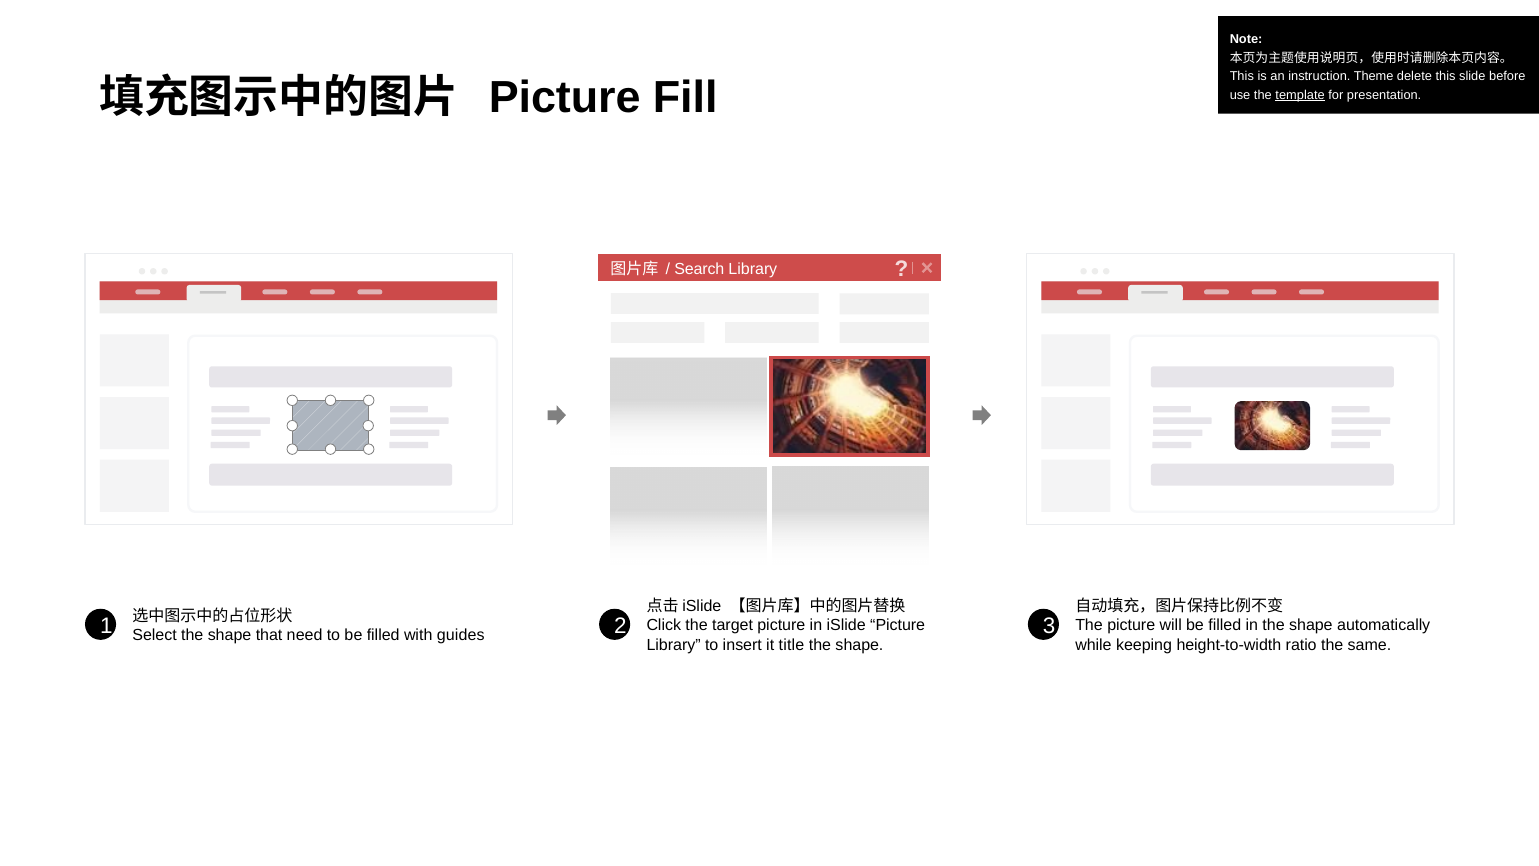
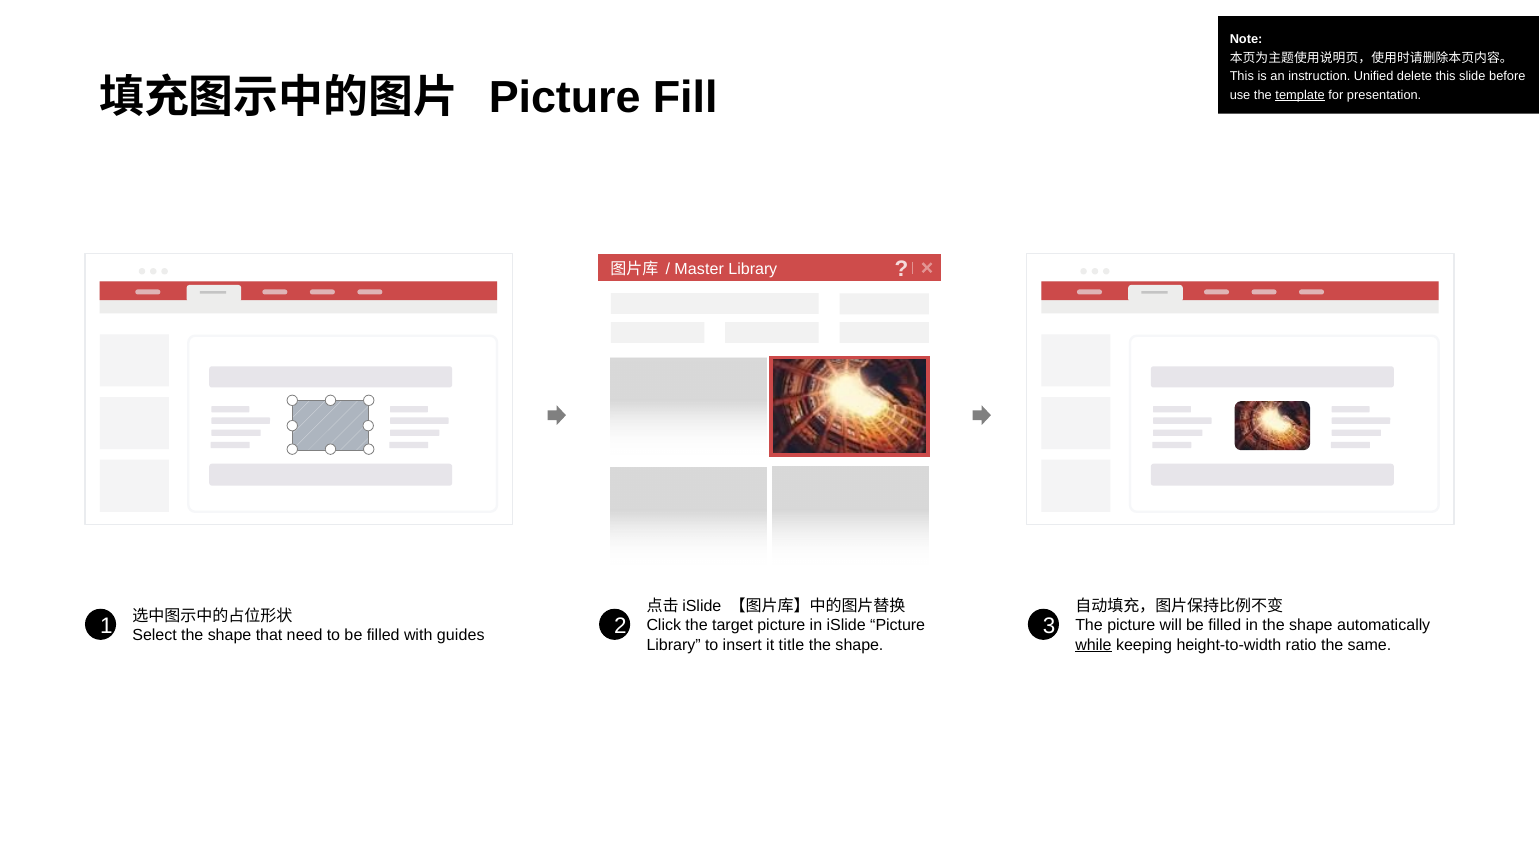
Theme: Theme -> Unified
Search: Search -> Master
while underline: none -> present
